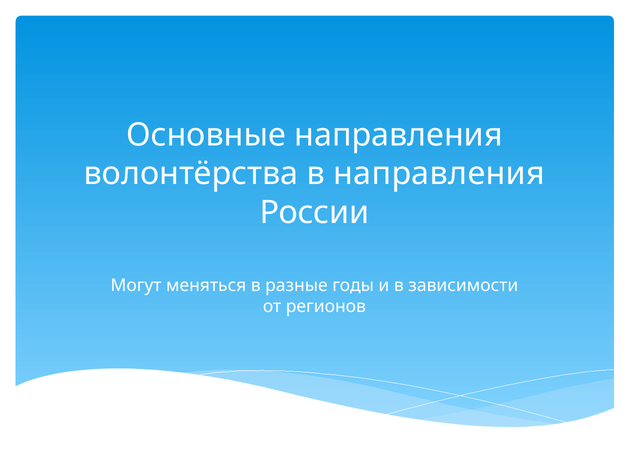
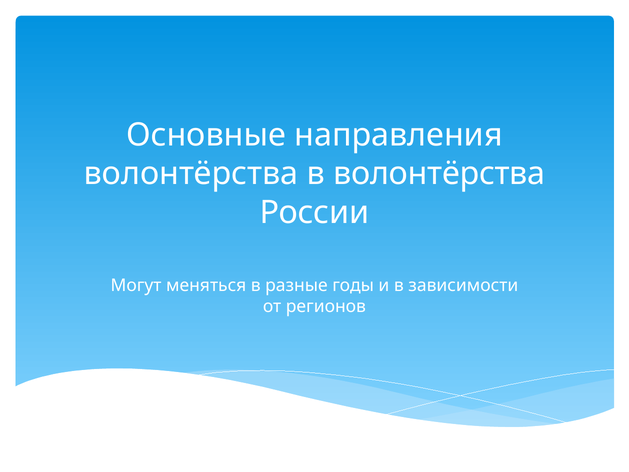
в направления: направления -> волонтёрства
